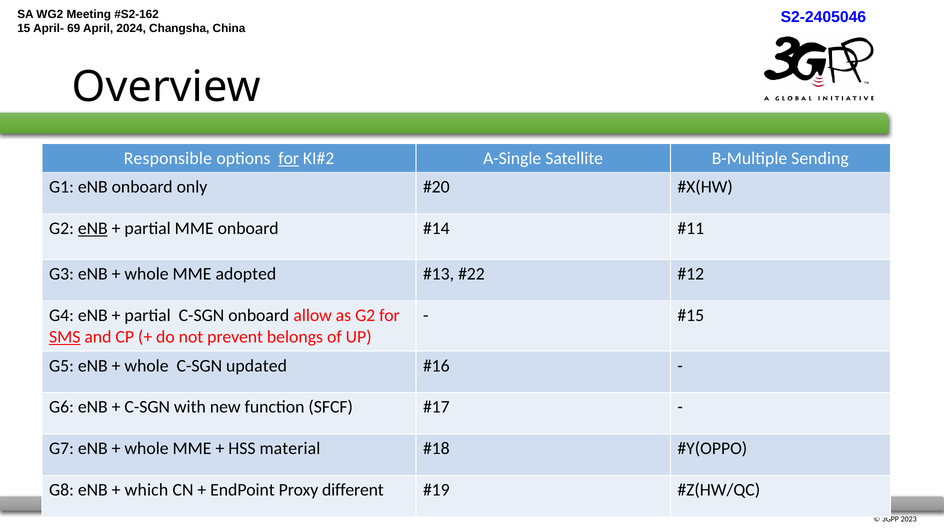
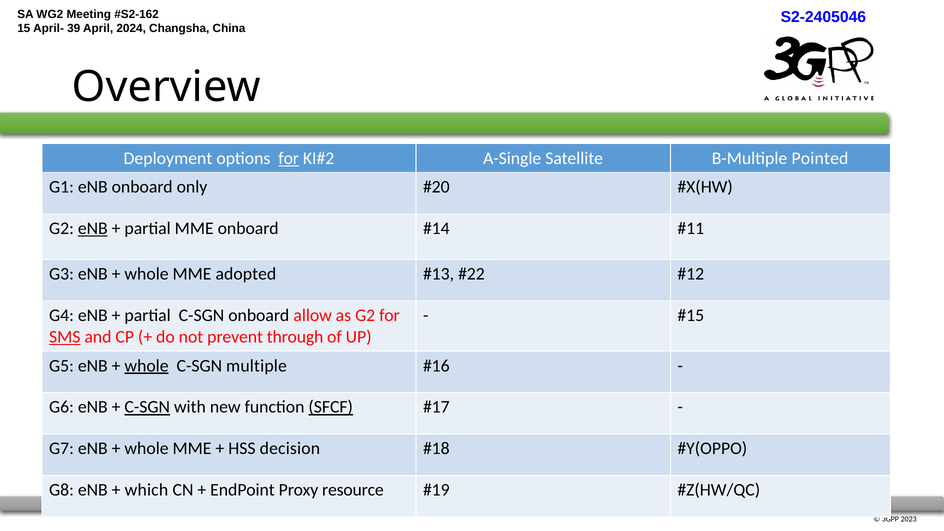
69: 69 -> 39
Responsible: Responsible -> Deployment
Sending: Sending -> Pointed
belongs: belongs -> through
whole at (147, 366) underline: none -> present
updated: updated -> multiple
C-SGN at (147, 407) underline: none -> present
SFCF underline: none -> present
material: material -> decision
different: different -> resource
